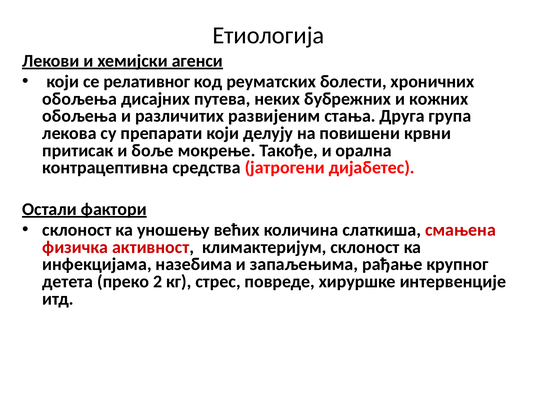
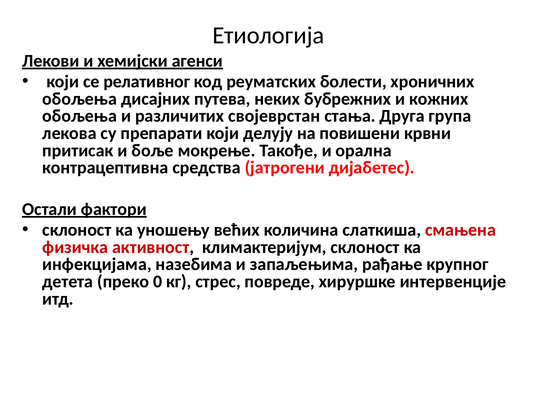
развијеним: развијеним -> својеврстан
2: 2 -> 0
